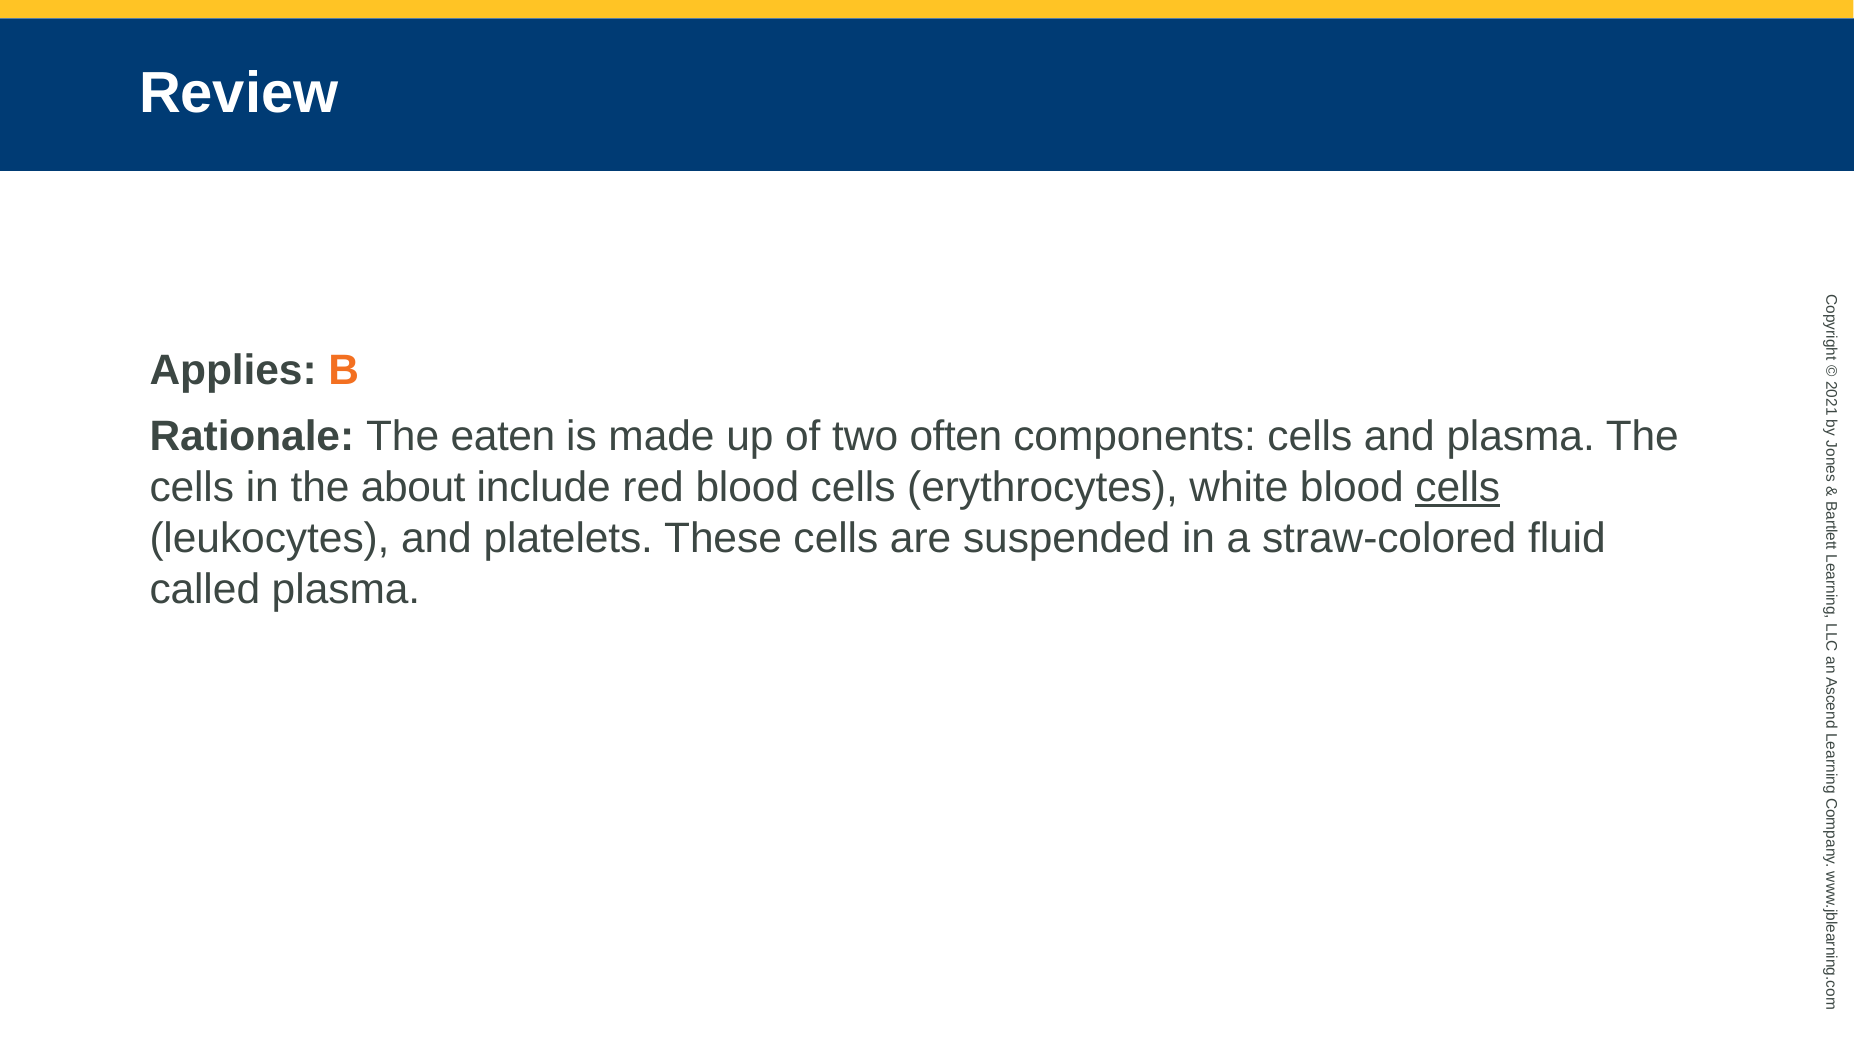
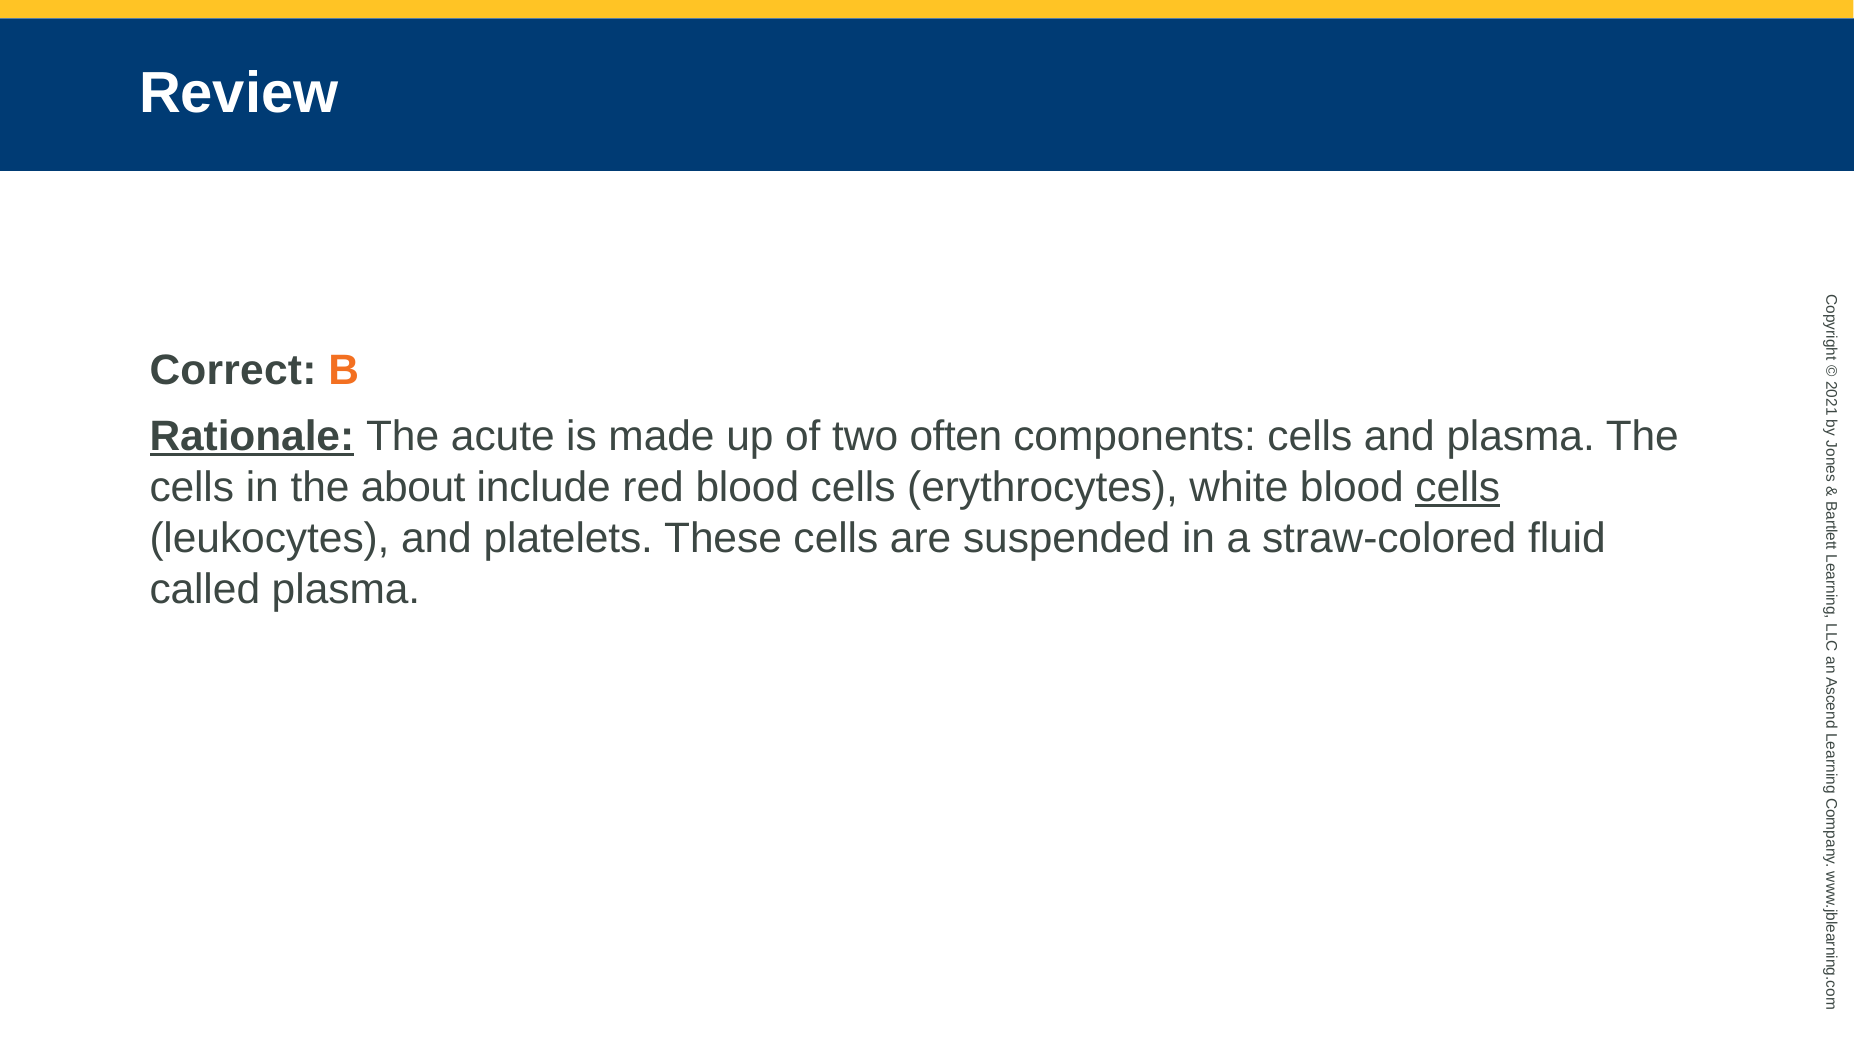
Applies: Applies -> Correct
Rationale underline: none -> present
eaten: eaten -> acute
